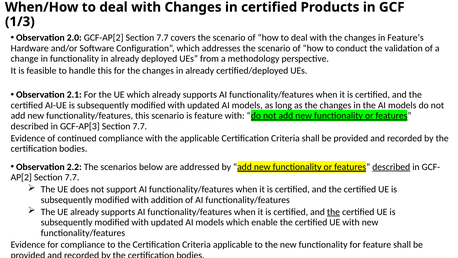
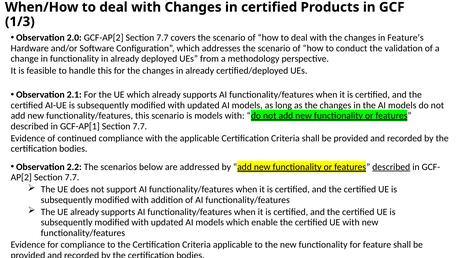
is feature: feature -> models
GCF-AP[3: GCF-AP[3 -> GCF-AP[1
the at (333, 212) underline: present -> none
